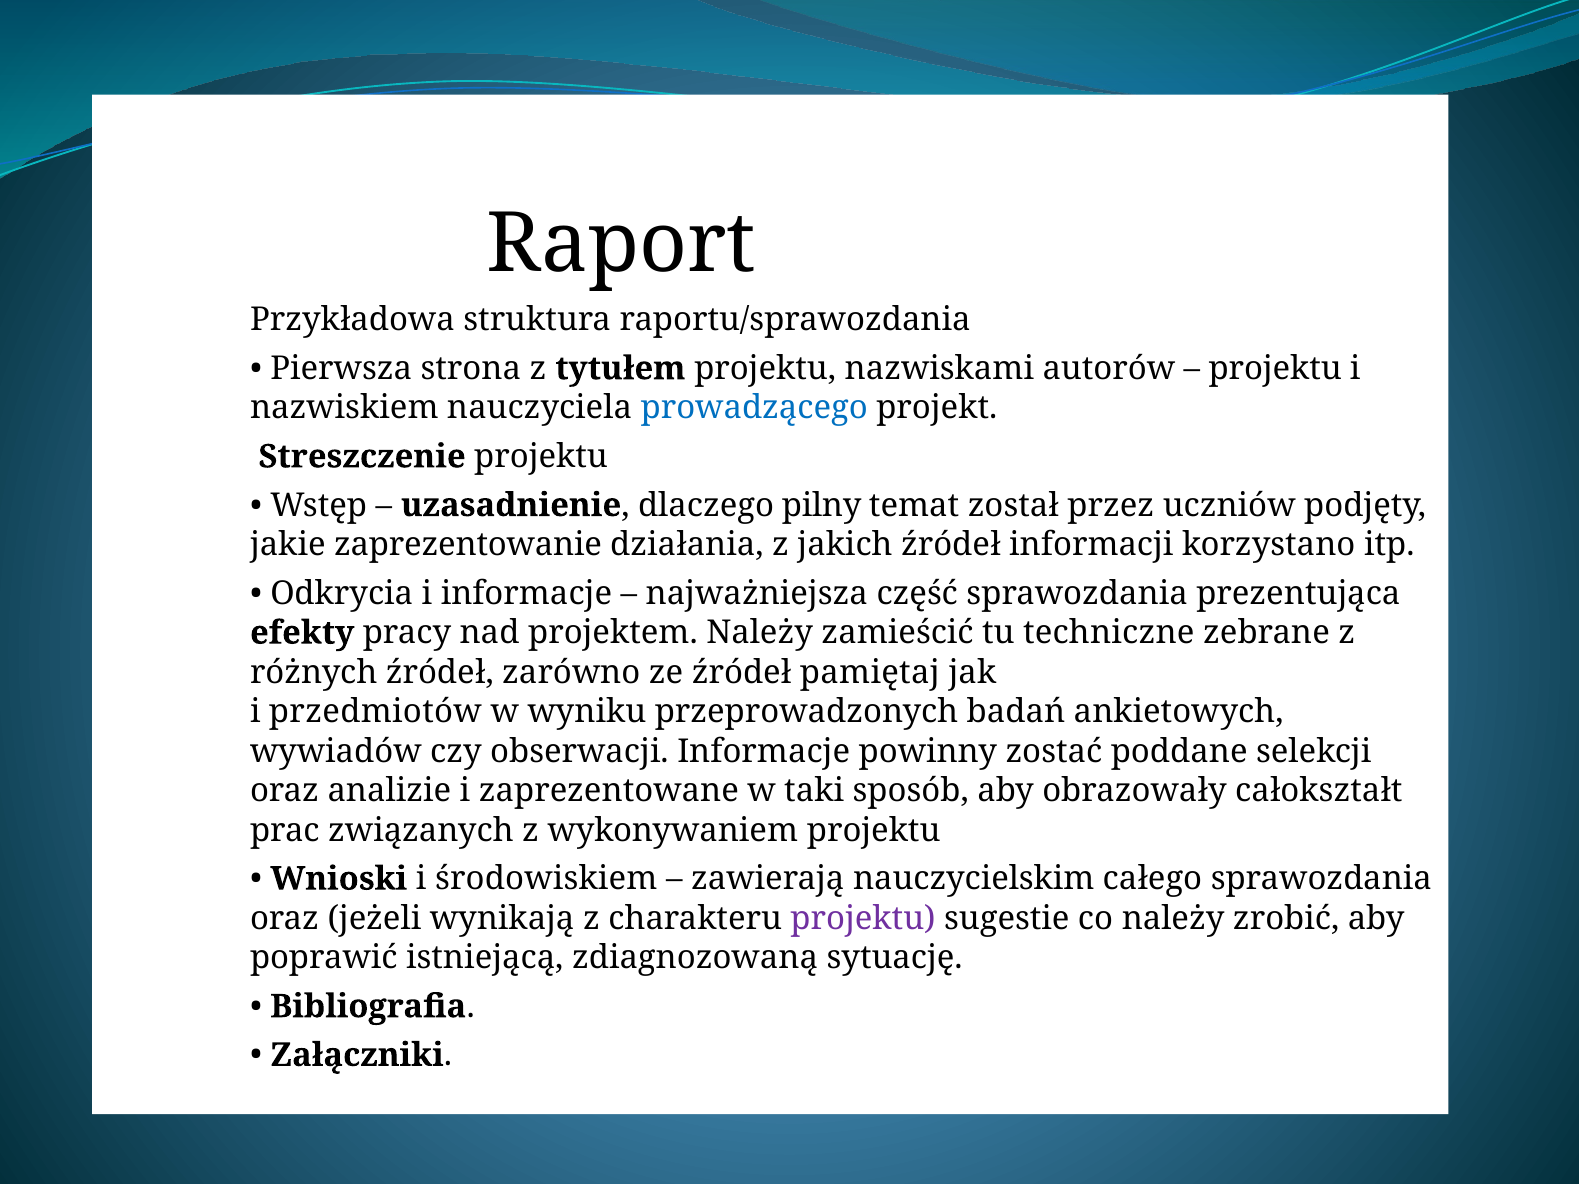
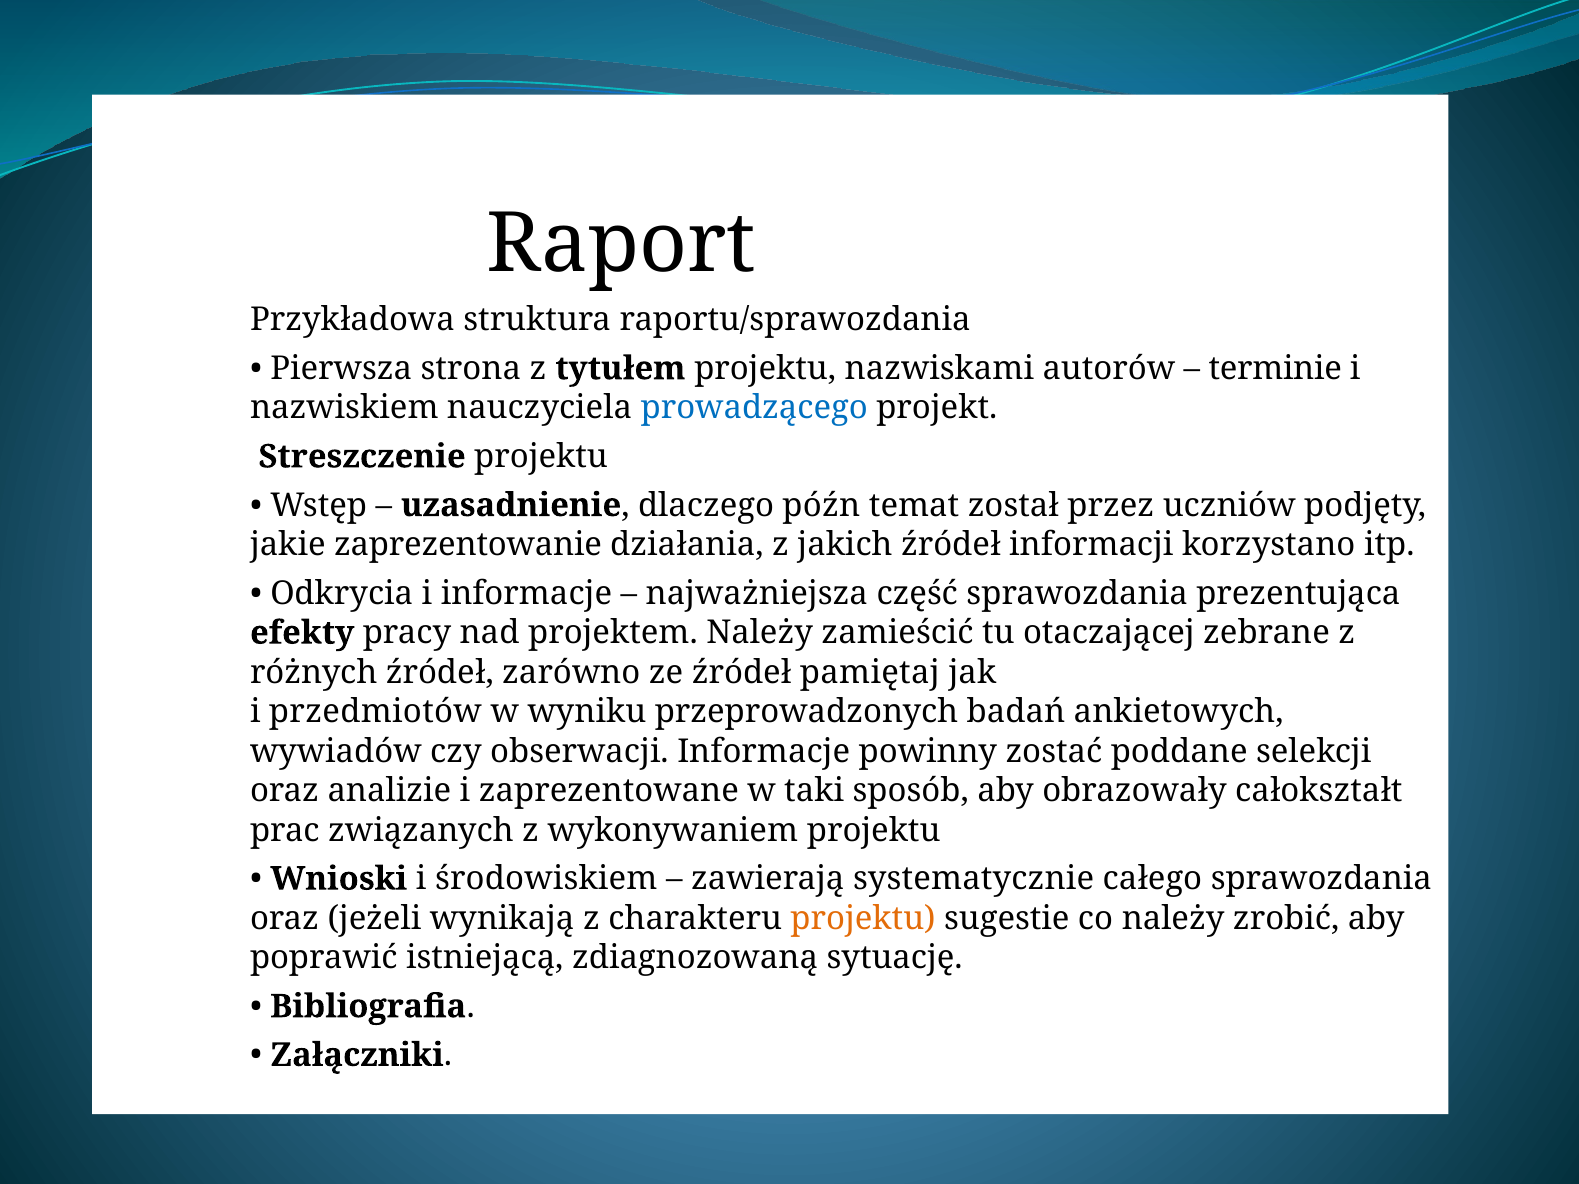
projektu at (1275, 369): projektu -> terminie
pilny: pilny -> późn
techniczne: techniczne -> otaczającej
nauczycielskim: nauczycielskim -> systematycznie
projektu at (863, 919) colour: purple -> orange
